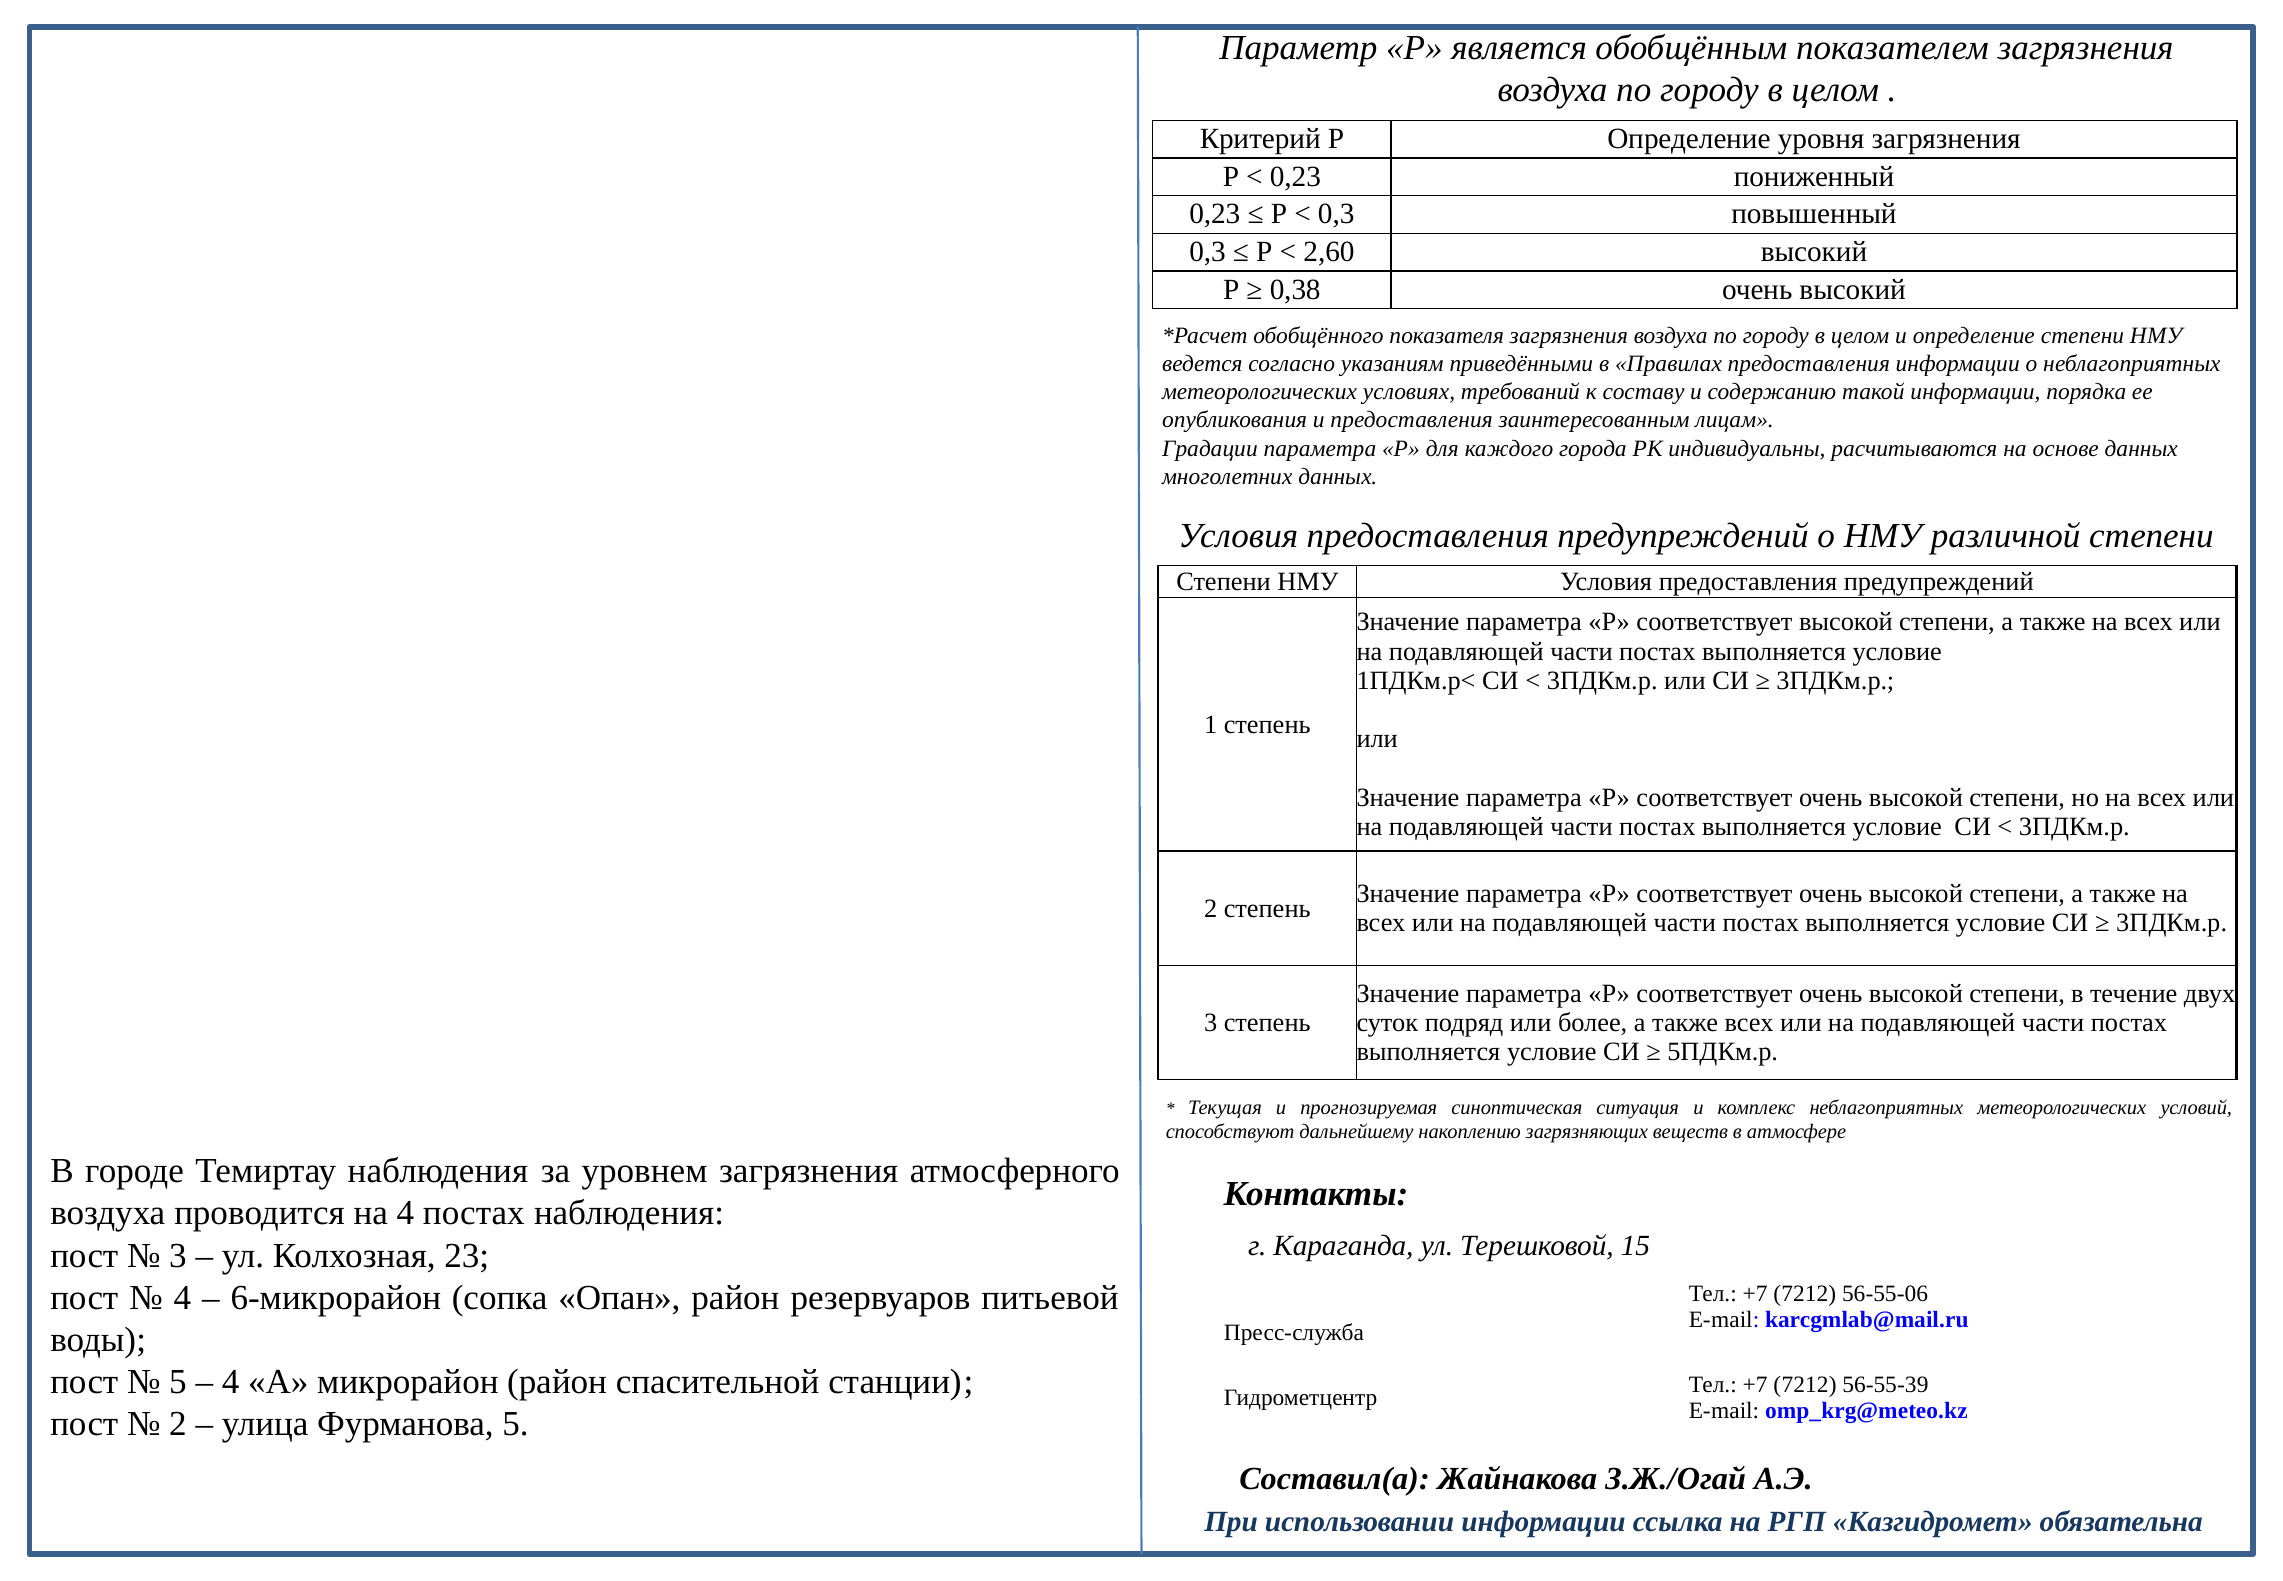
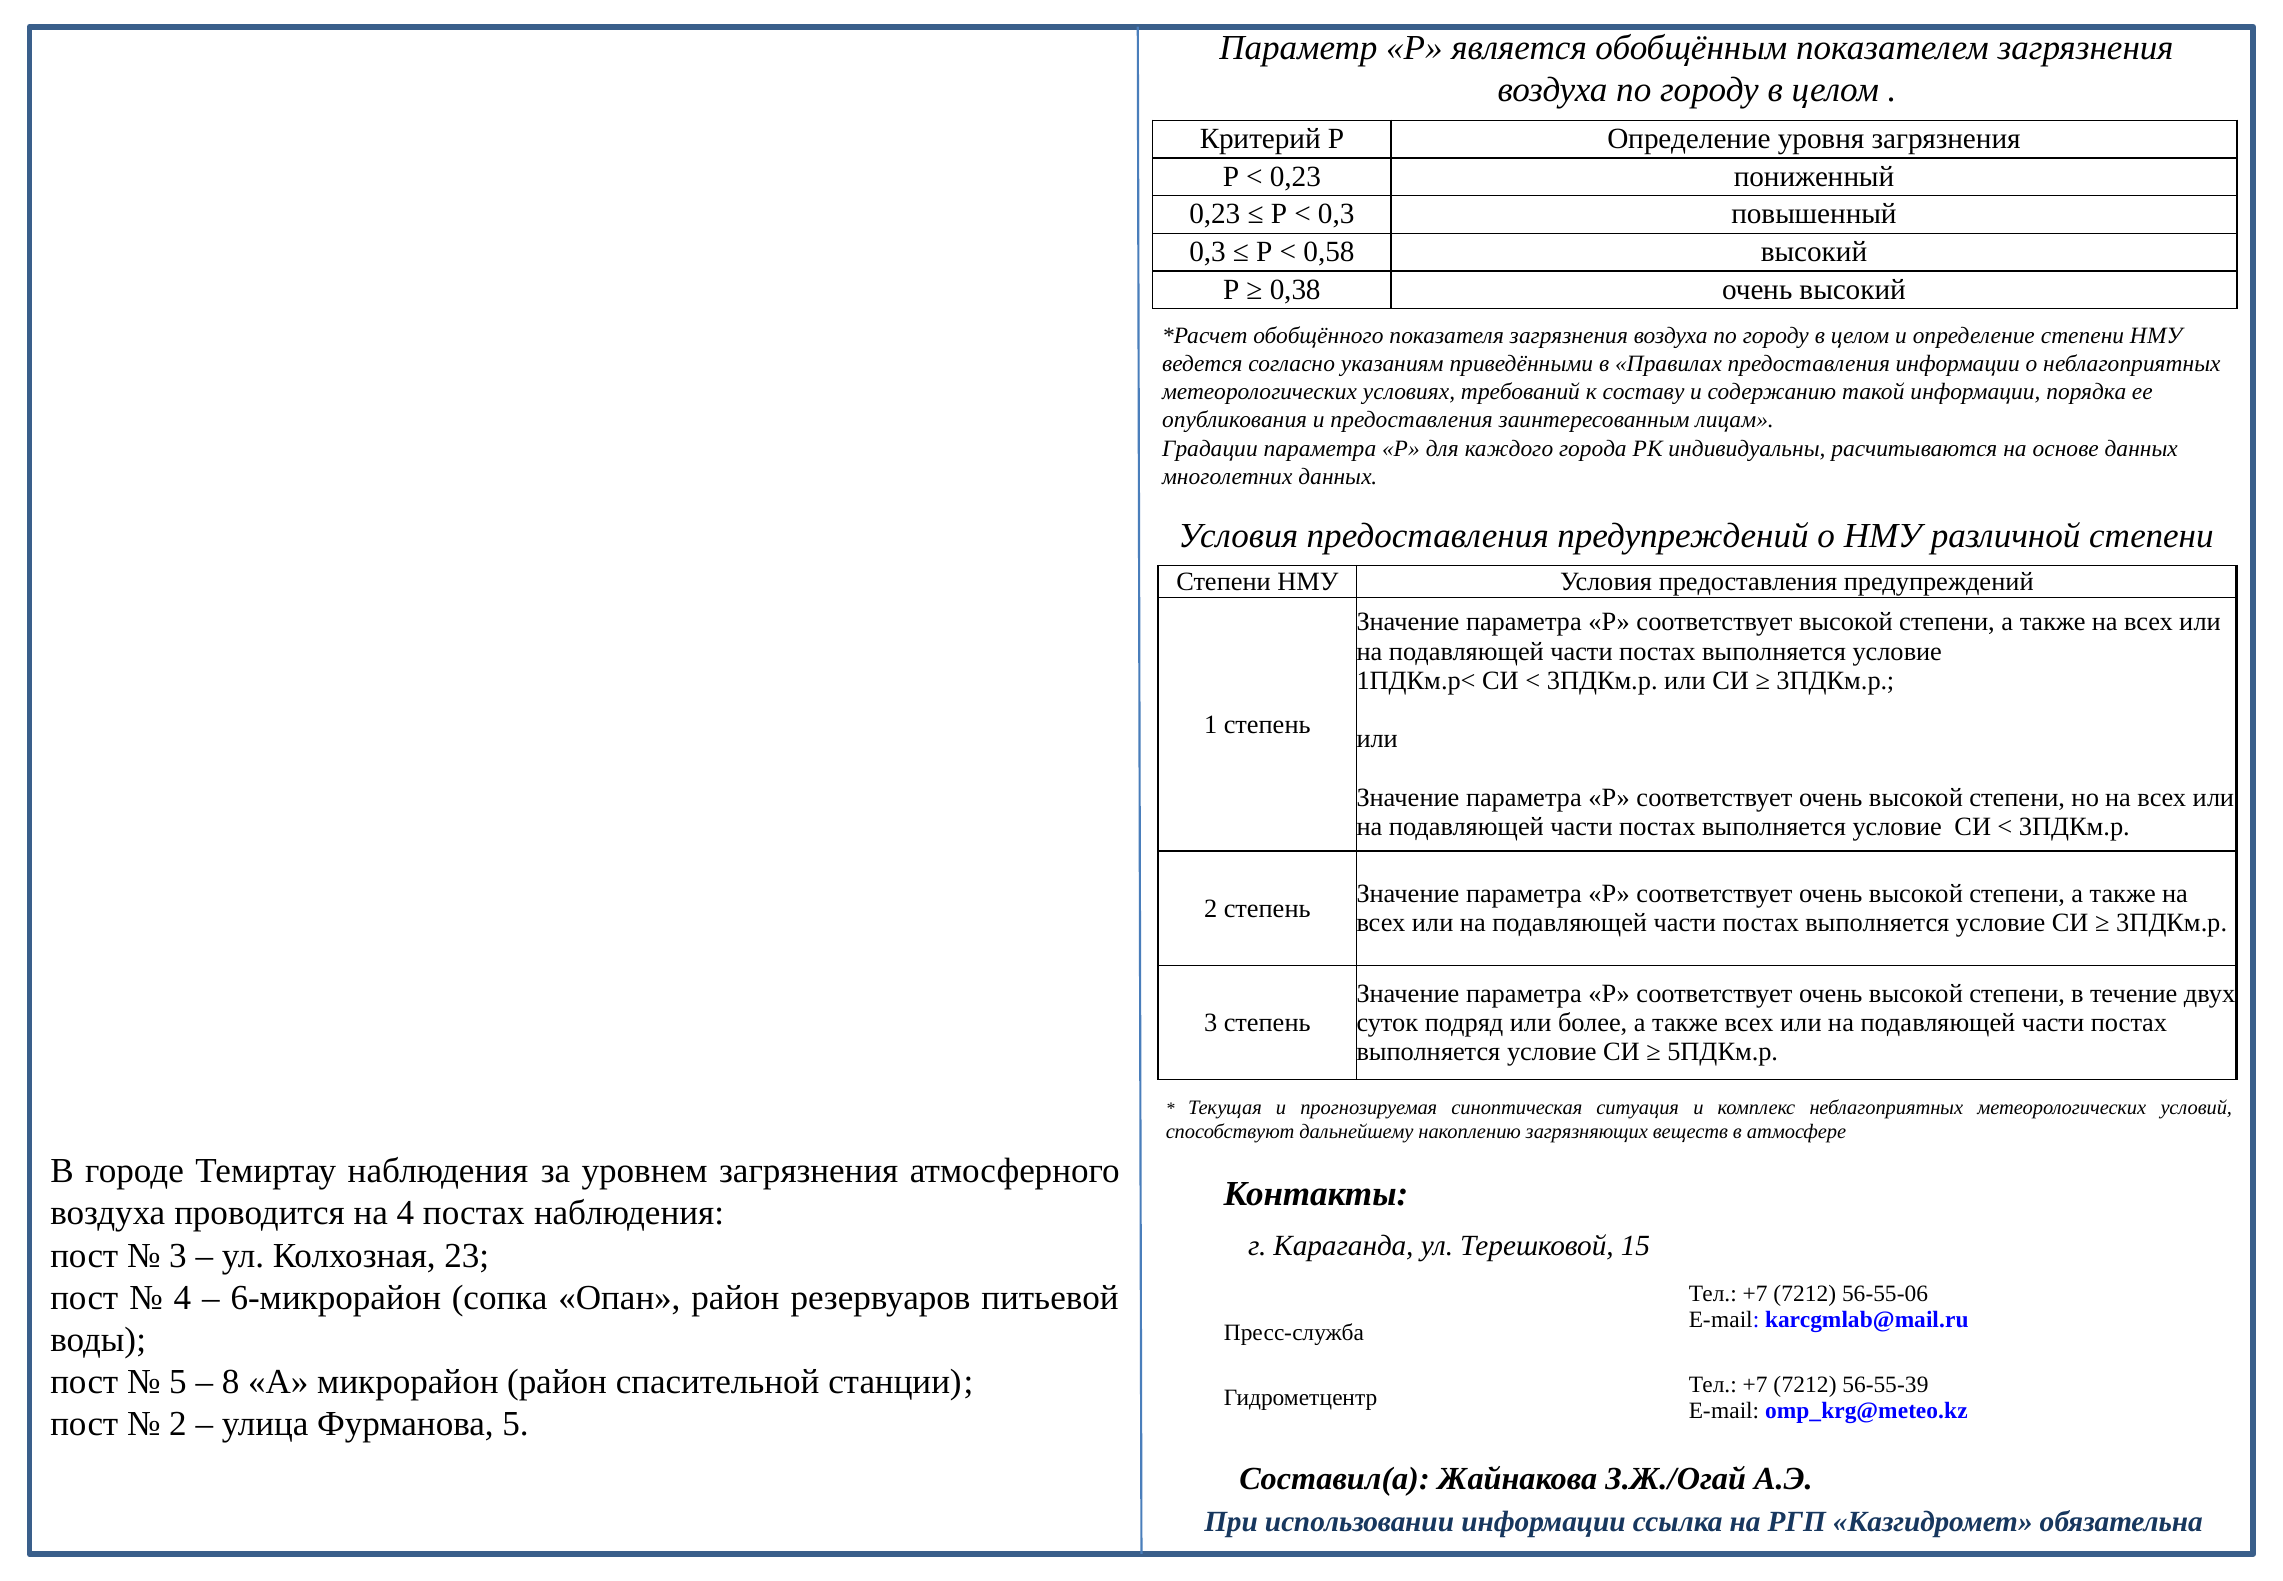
2,60: 2,60 -> 0,58
4 at (231, 1382): 4 -> 8
